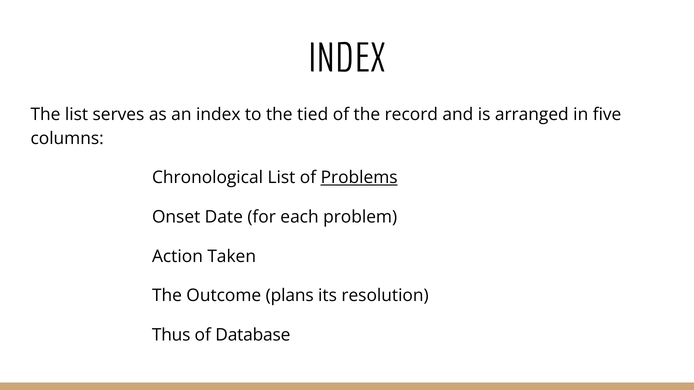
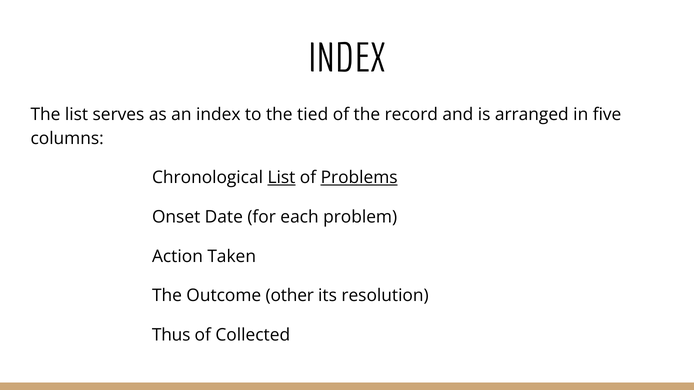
List at (281, 178) underline: none -> present
plans: plans -> other
Database: Database -> Collected
